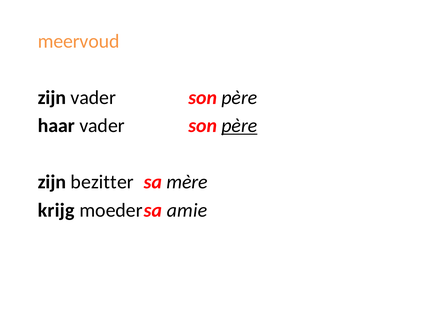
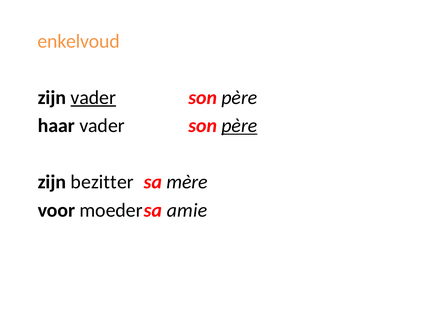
meervoud: meervoud -> enkelvoud
vader at (93, 98) underline: none -> present
krijg: krijg -> voor
